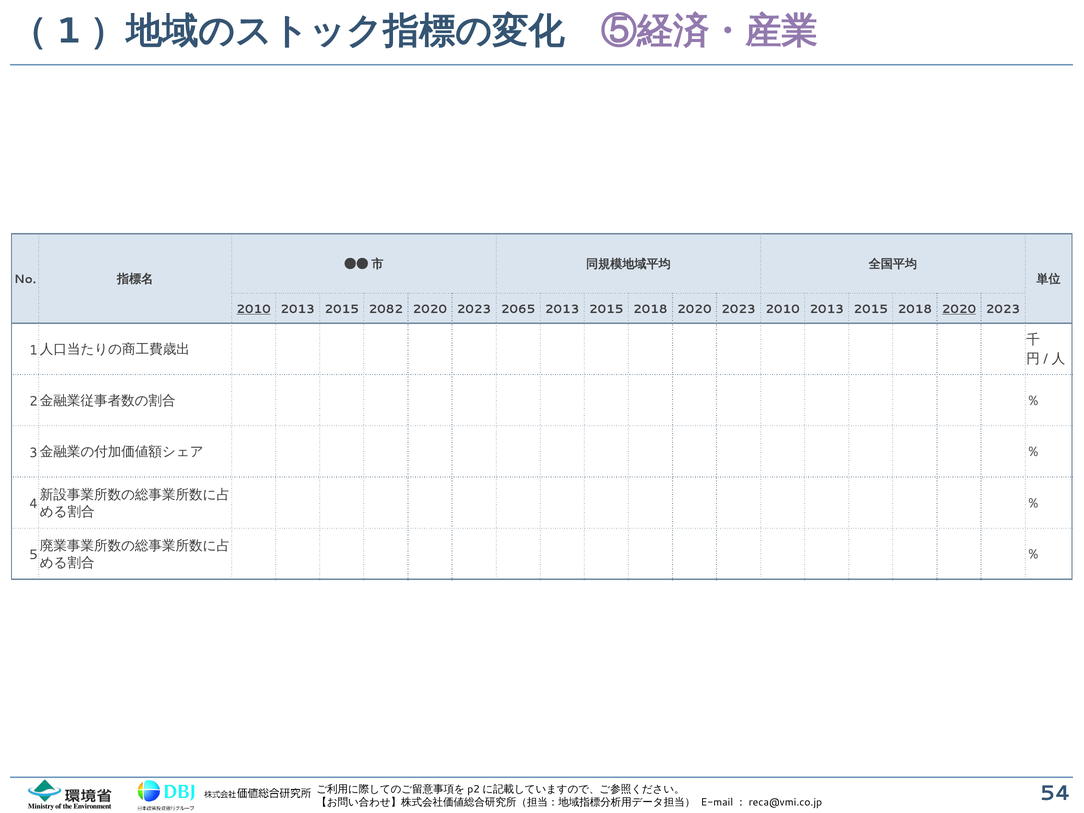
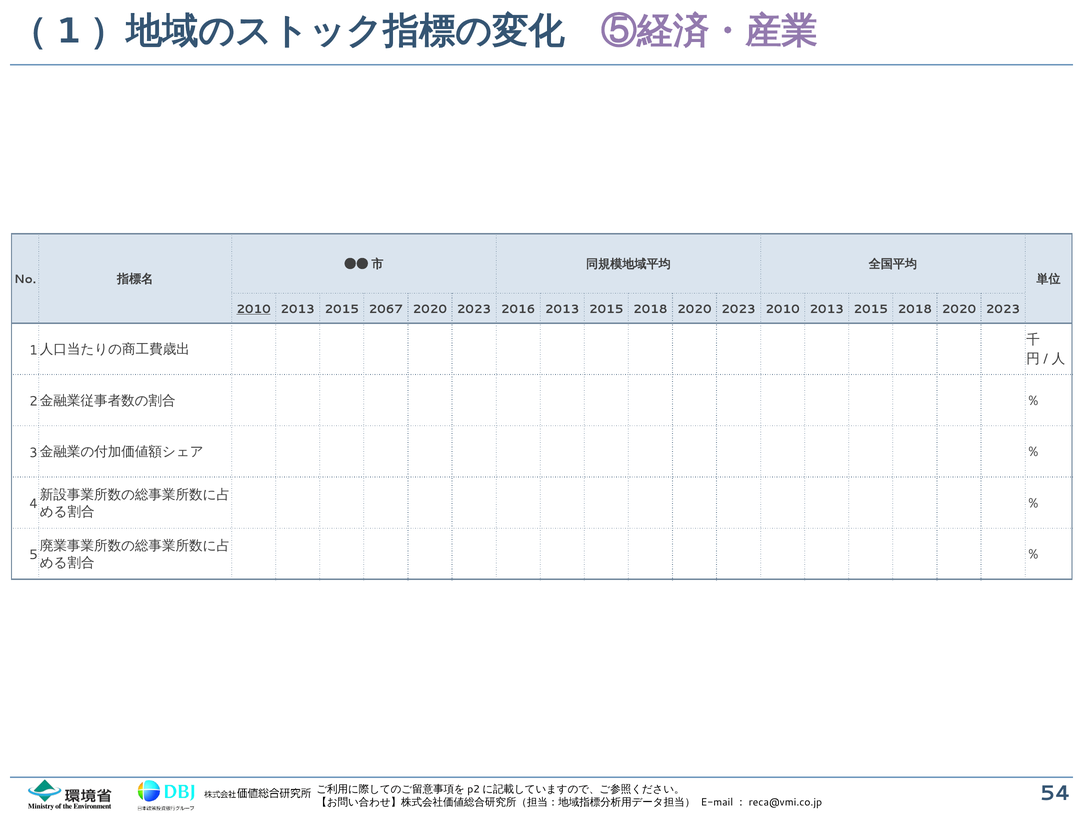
2082: 2082 -> 2067
2065: 2065 -> 2016
2020 at (959, 309) underline: present -> none
